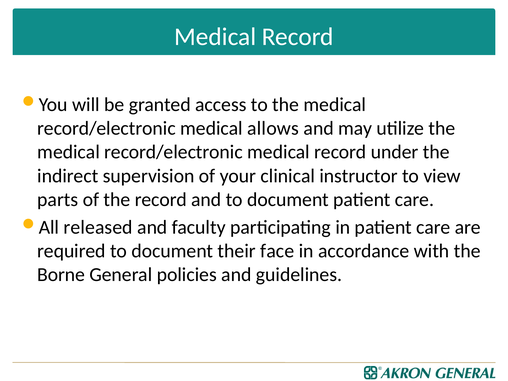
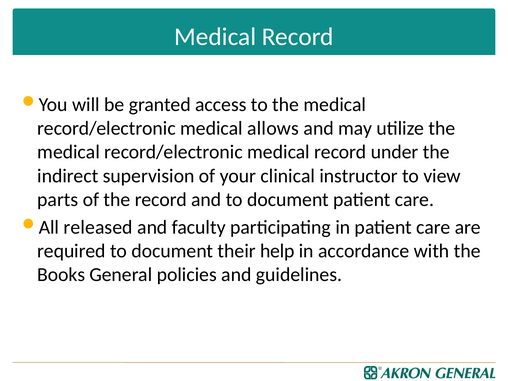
face: face -> help
Borne: Borne -> Books
